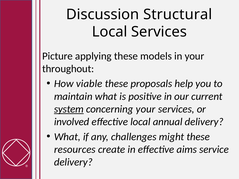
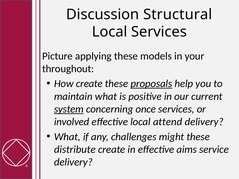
How viable: viable -> create
proposals underline: none -> present
concerning your: your -> once
annual: annual -> attend
resources: resources -> distribute
